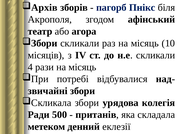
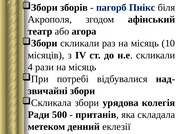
Архів at (44, 8): Архів -> Збори
